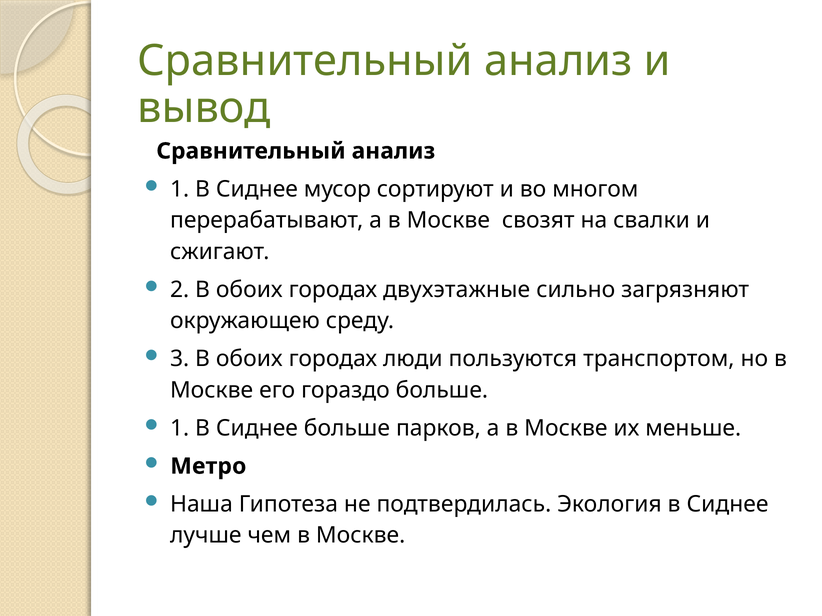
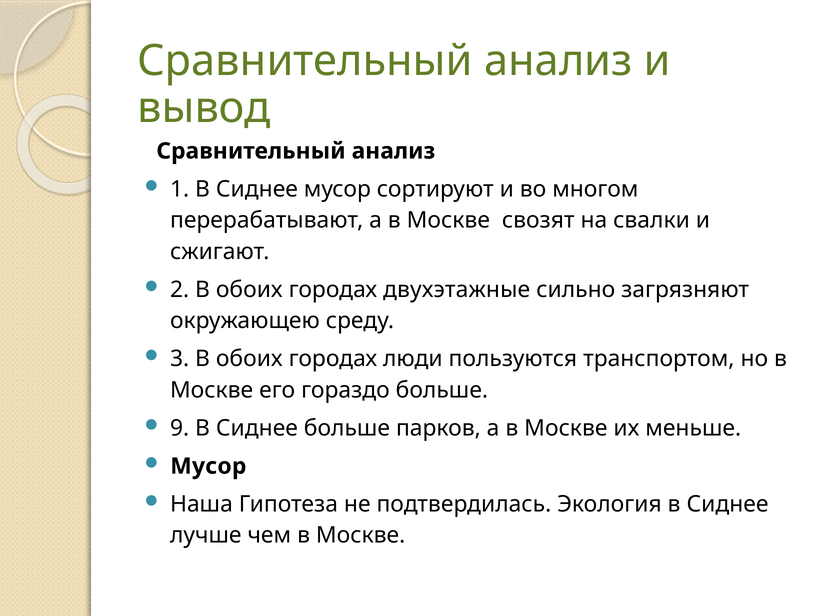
1 at (180, 428): 1 -> 9
Метро at (208, 467): Метро -> Мусор
